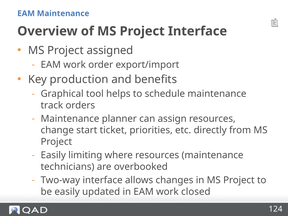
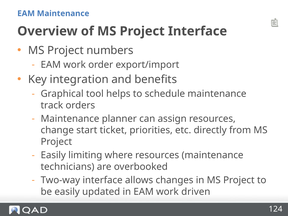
assigned: assigned -> numbers
production: production -> integration
closed: closed -> driven
